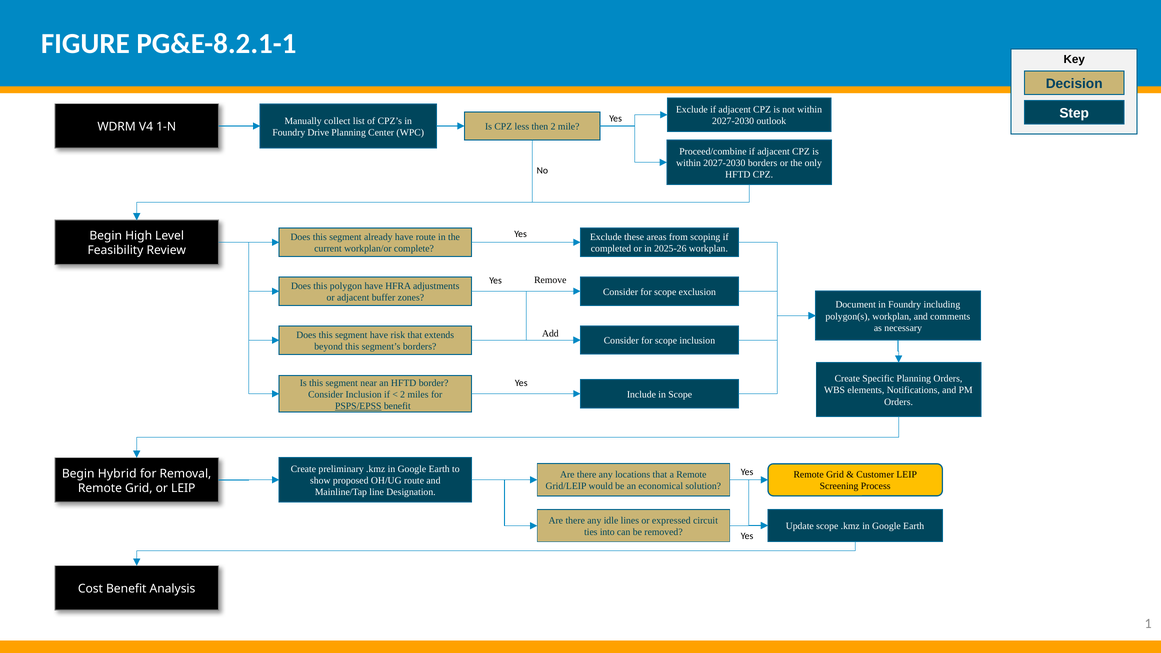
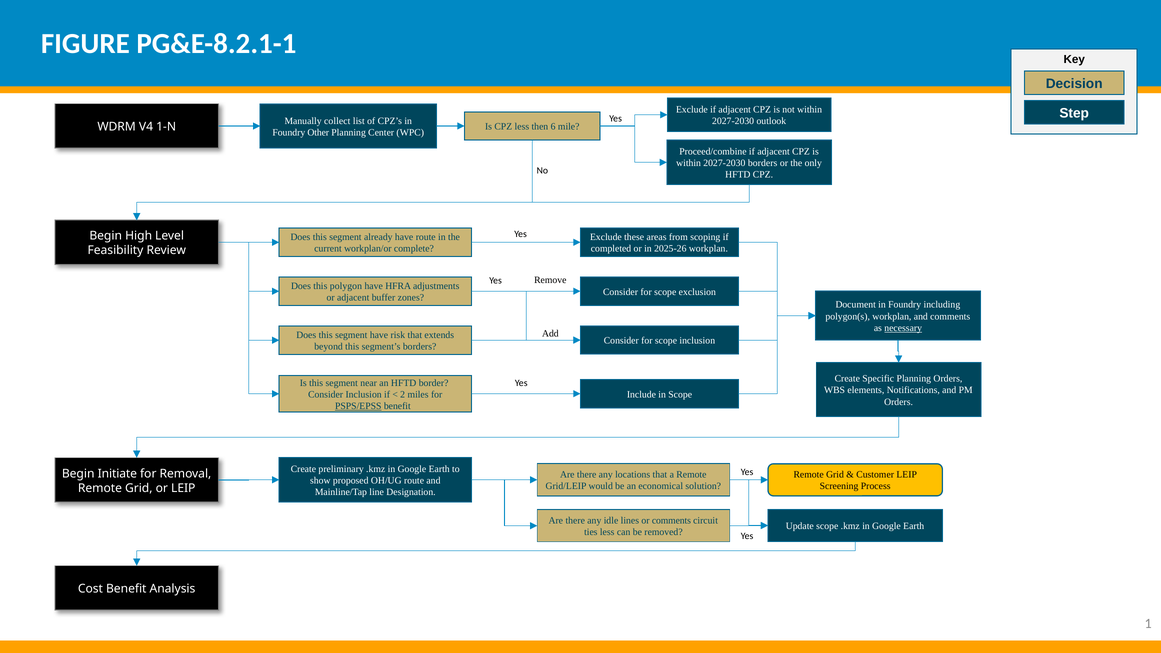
then 2: 2 -> 6
Drive: Drive -> Other
necessary underline: none -> present
Hybrid: Hybrid -> Initiate
or expressed: expressed -> comments
ties into: into -> less
